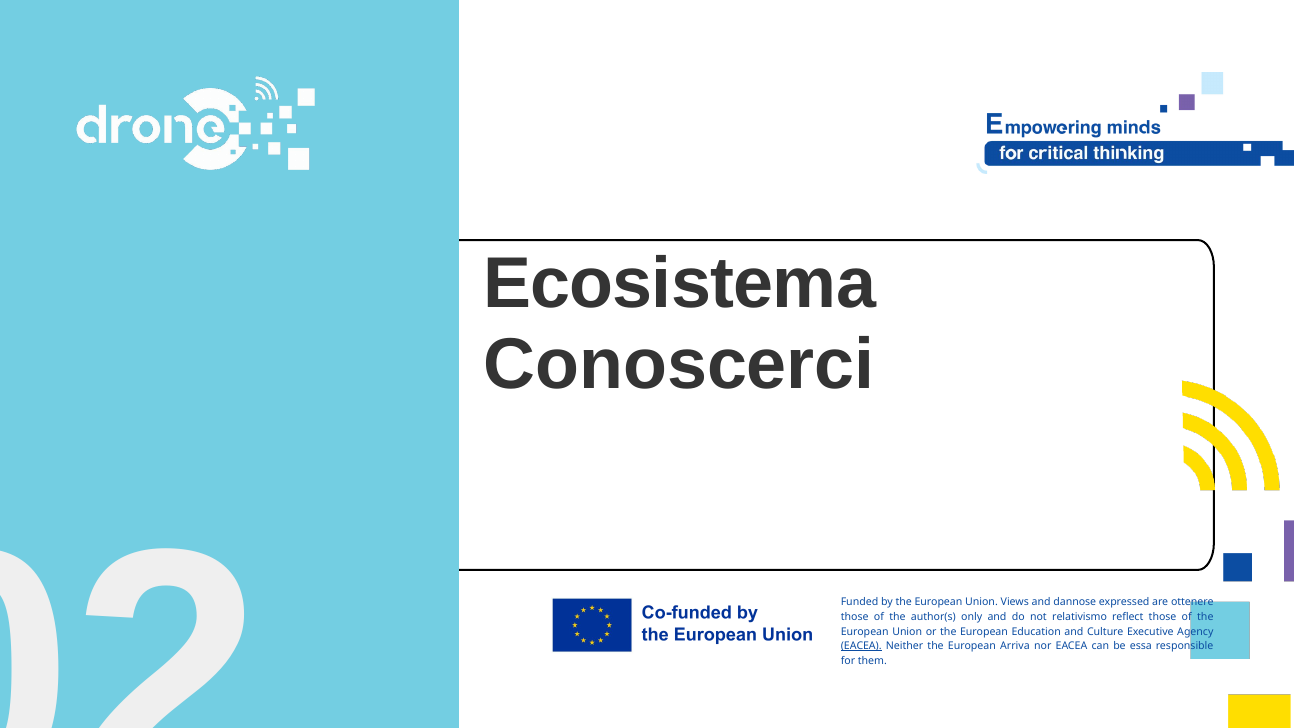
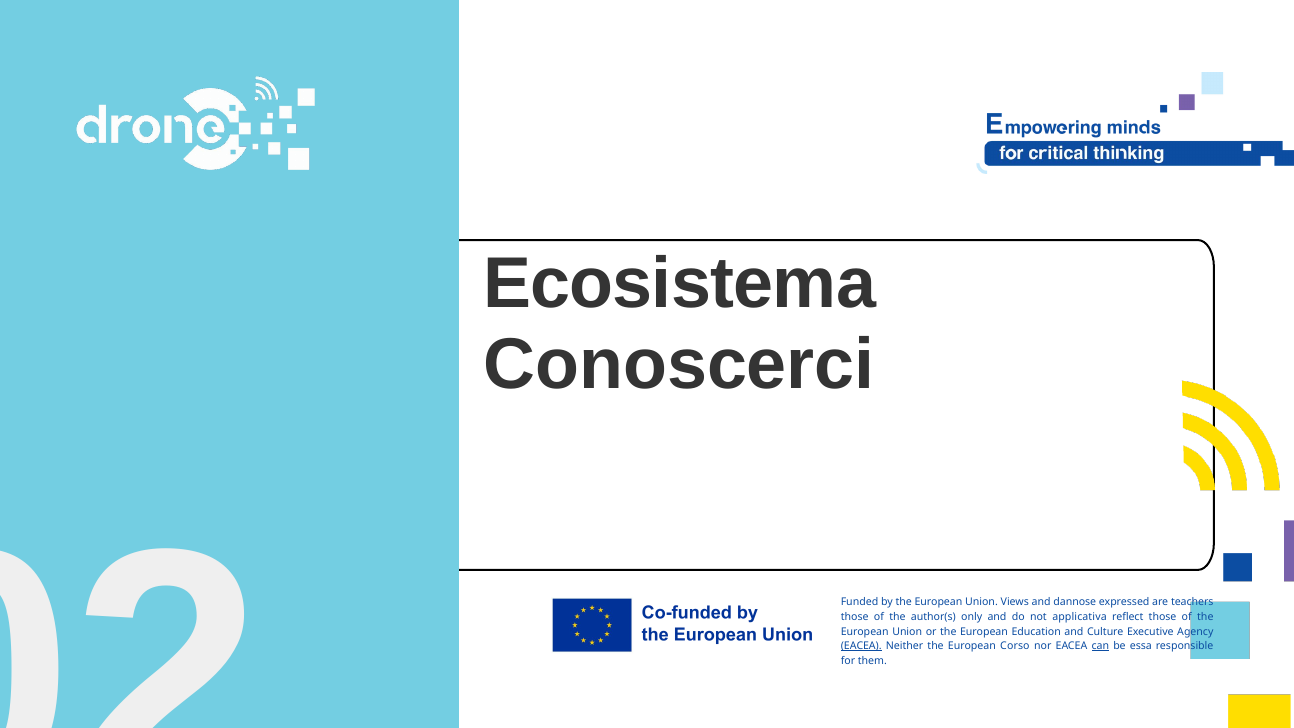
ottenere: ottenere -> teachers
relativismo: relativismo -> applicativa
Arriva: Arriva -> Corso
can underline: none -> present
